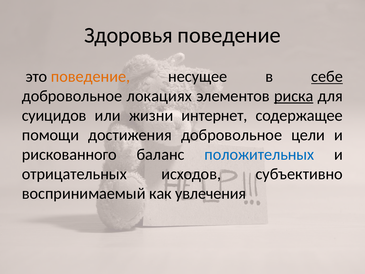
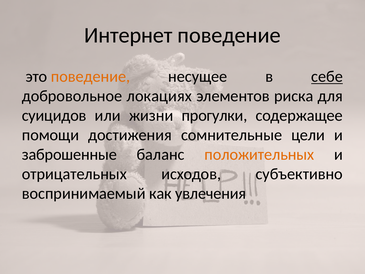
Здоровья: Здоровья -> Интернет
риска underline: present -> none
интернет: интернет -> прогулки
достижения добровольное: добровольное -> сомнительные
рискованного: рискованного -> заброшенные
положительных colour: blue -> orange
